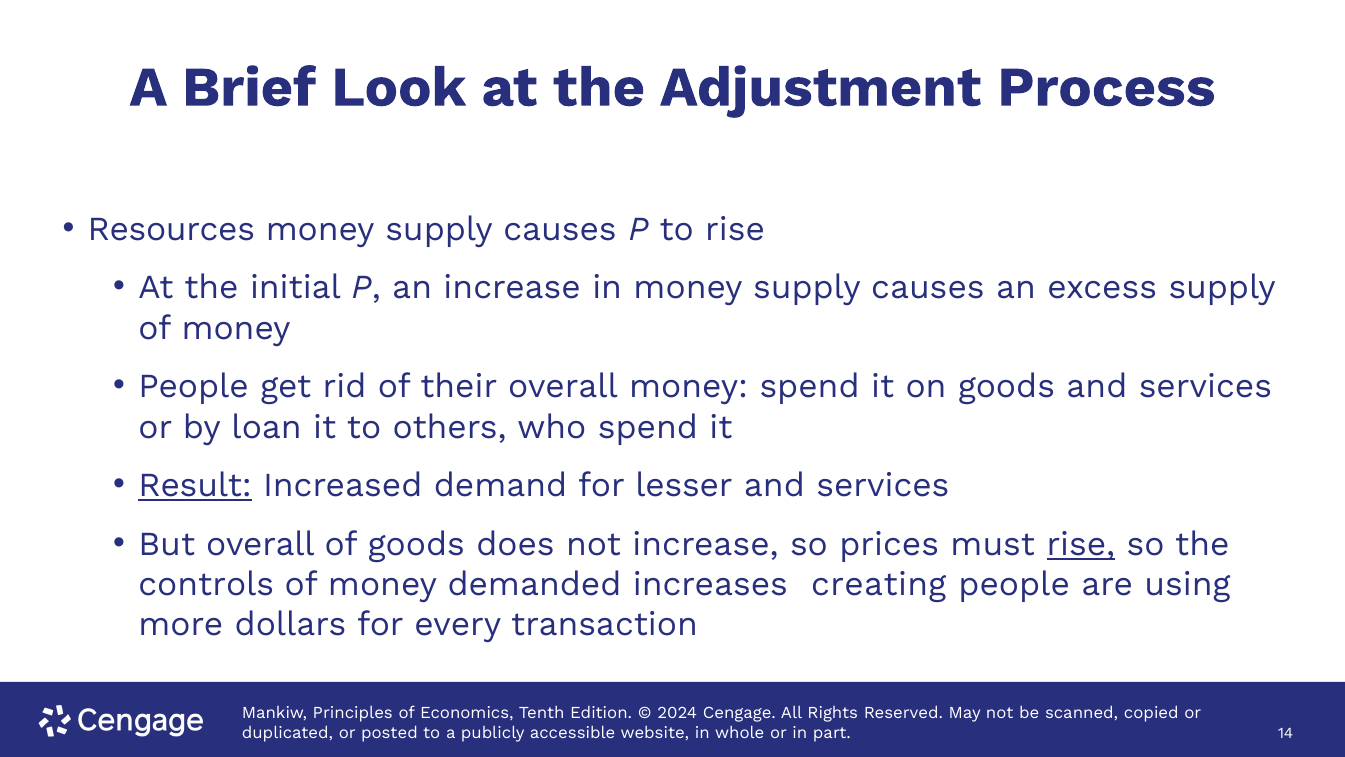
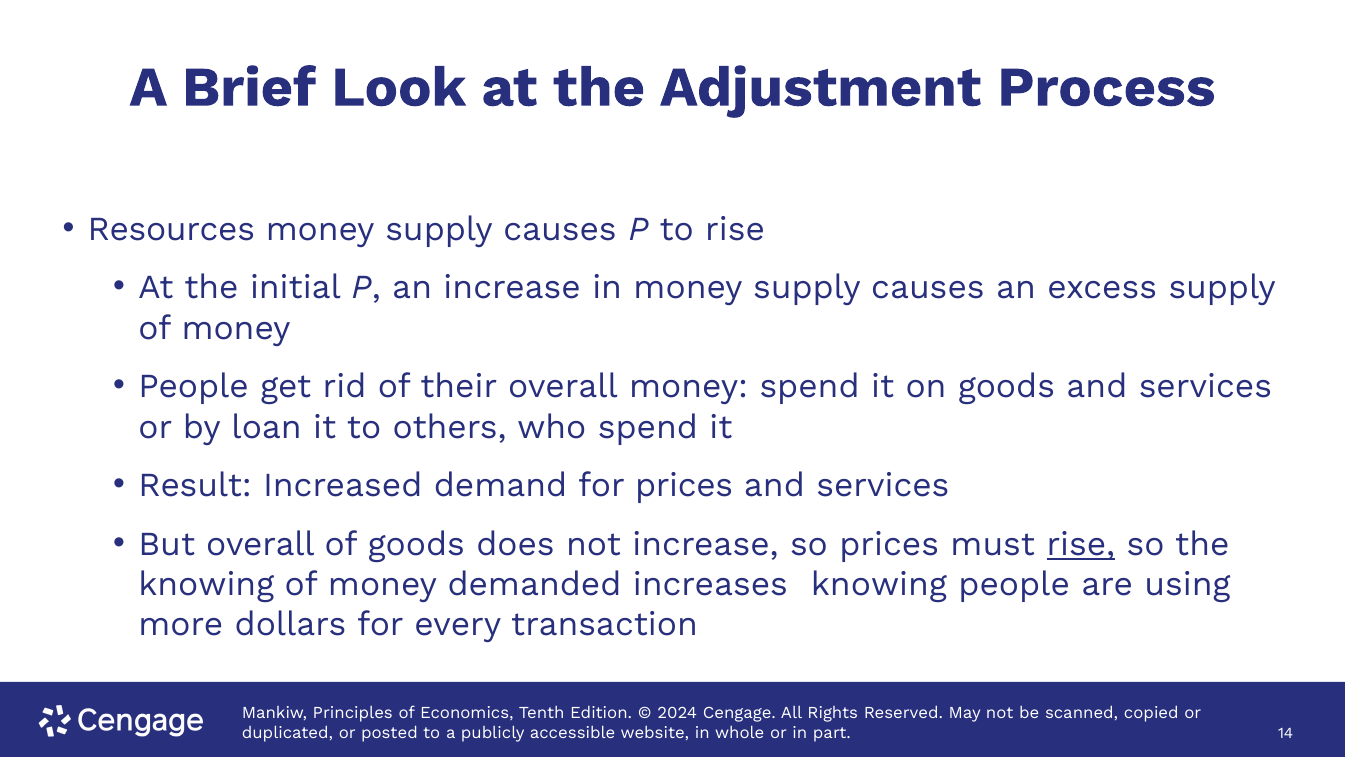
Result underline: present -> none
for lesser: lesser -> prices
controls at (206, 584): controls -> knowing
increases creating: creating -> knowing
